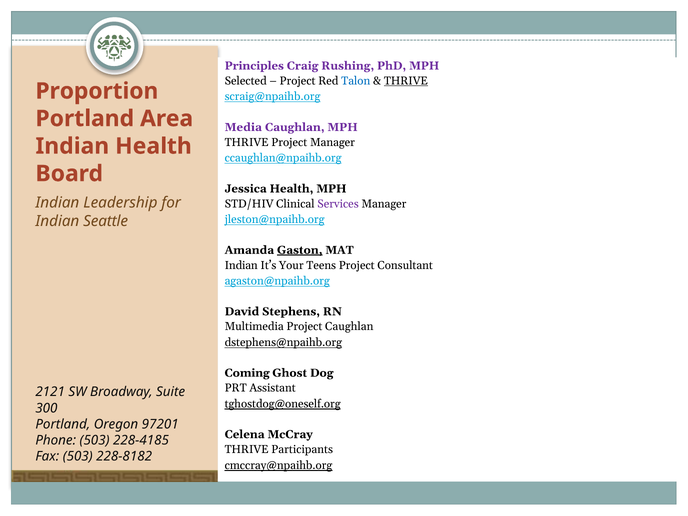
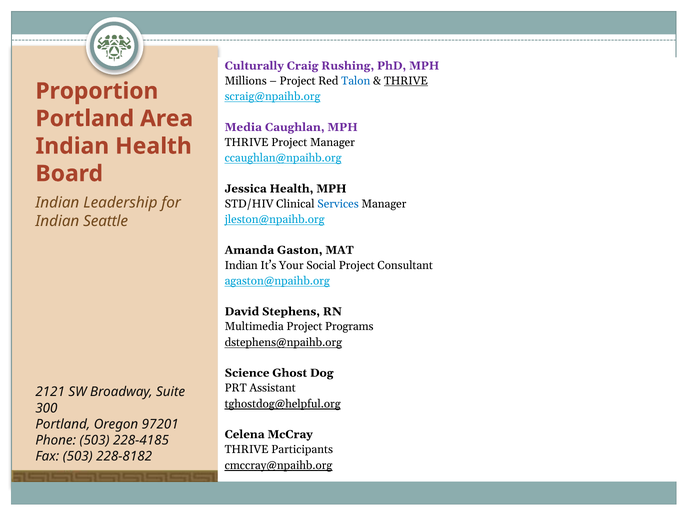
Principles: Principles -> Culturally
Selected: Selected -> Millions
Services colour: purple -> blue
Gaston underline: present -> none
Teens: Teens -> Social
Project Caughlan: Caughlan -> Programs
Coming: Coming -> Science
tghostdog@oneself.org: tghostdog@oneself.org -> tghostdog@helpful.org
